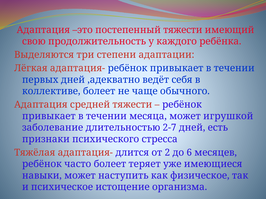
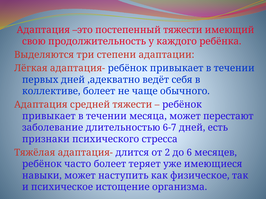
игрушкой: игрушкой -> перестают
2-7: 2-7 -> 6-7
